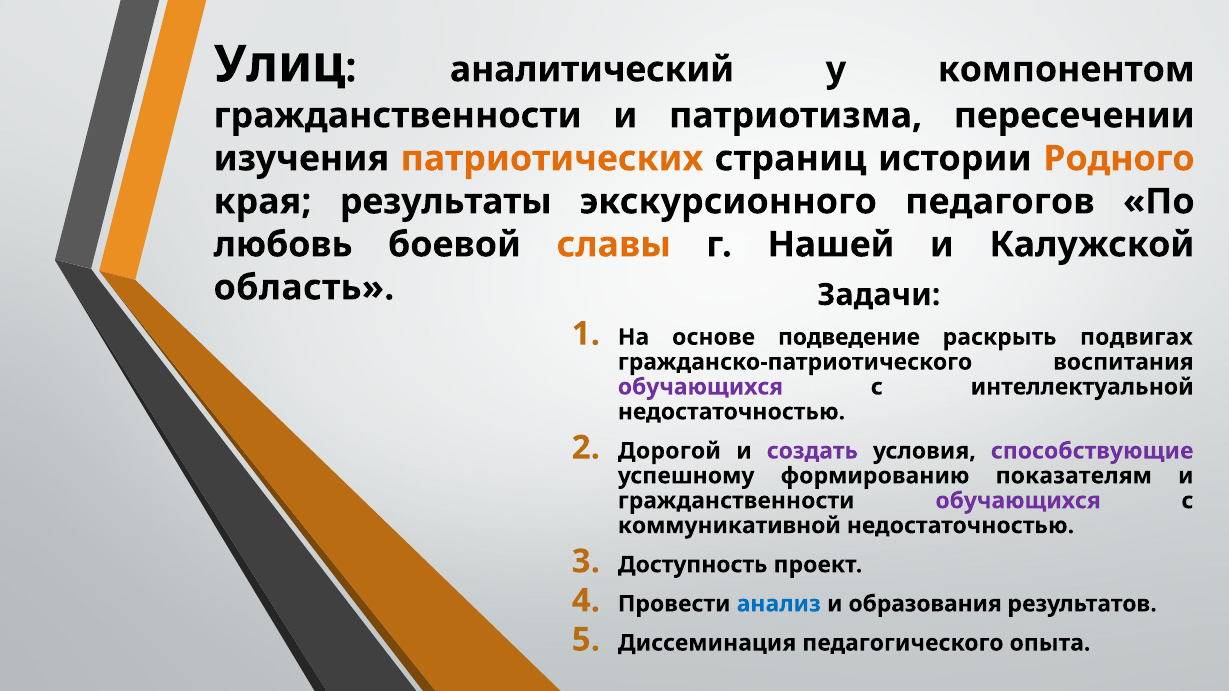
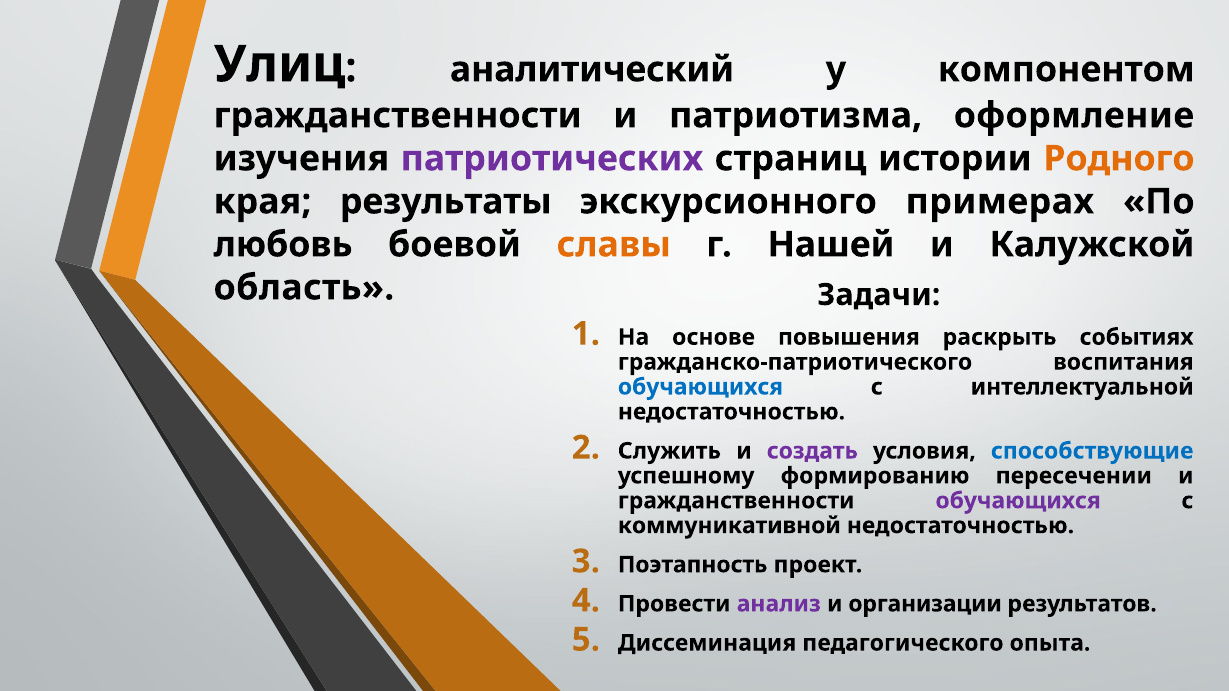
пересечении: пересечении -> оформление
патриотических colour: orange -> purple
педагогов: педагогов -> примерах
подведение: подведение -> повышения
подвигах: подвигах -> событиях
обучающихся at (700, 387) colour: purple -> blue
Дорогой: Дорогой -> Служить
способствующие colour: purple -> blue
показателям: показателям -> пересечении
Доступность: Доступность -> Поэтапность
анализ colour: blue -> purple
образования: образования -> организации
